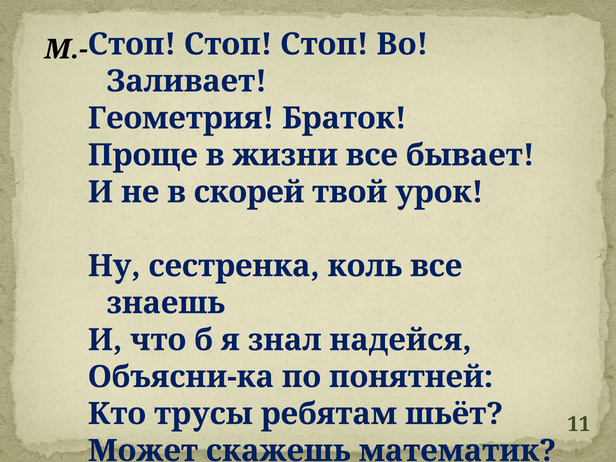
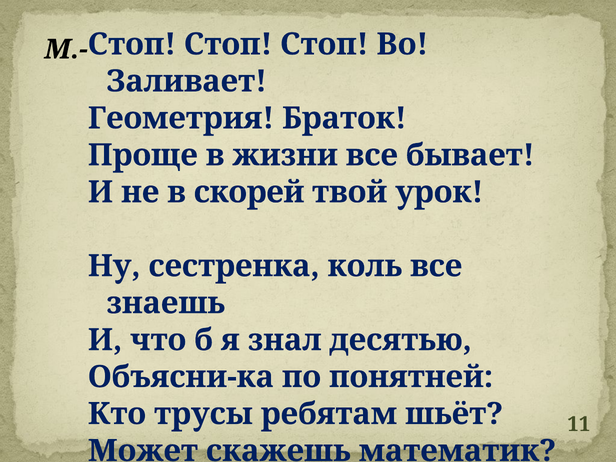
надейся: надейся -> десятью
